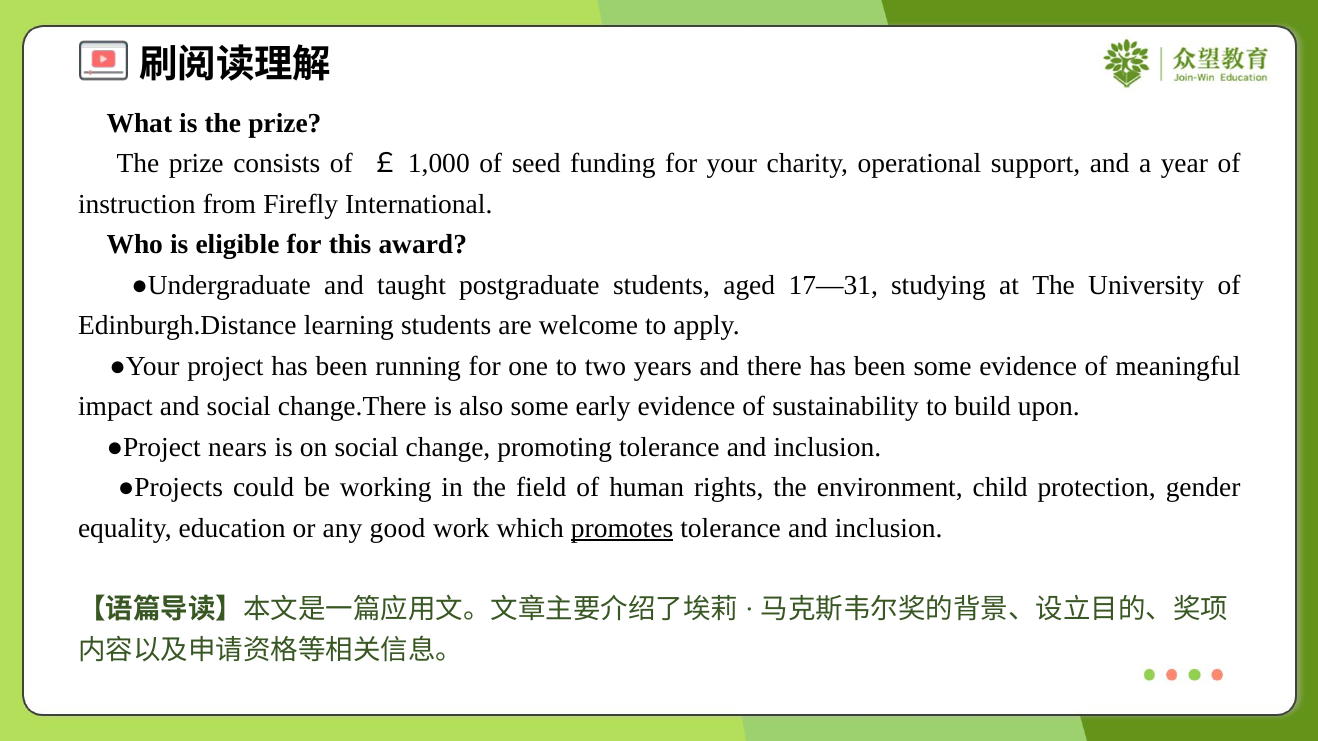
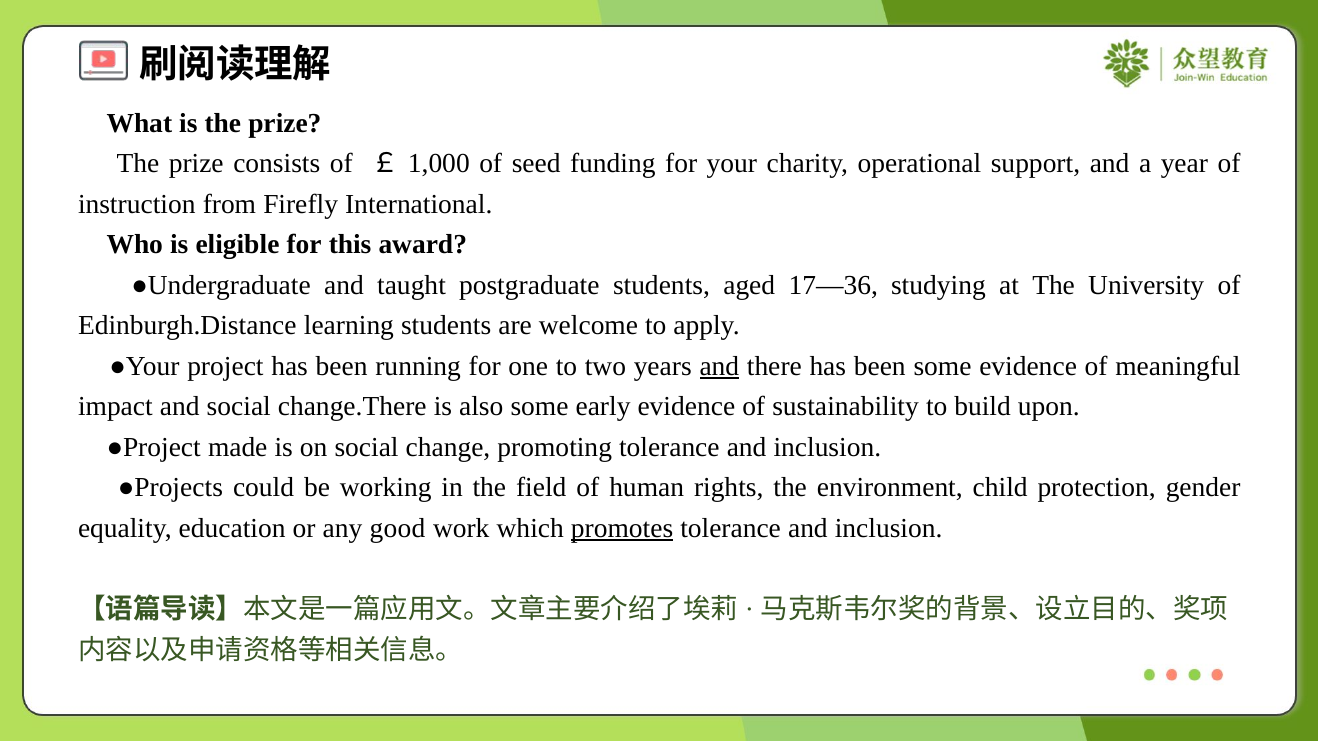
17—31: 17—31 -> 17—36
and at (719, 366) underline: none -> present
nears: nears -> made
